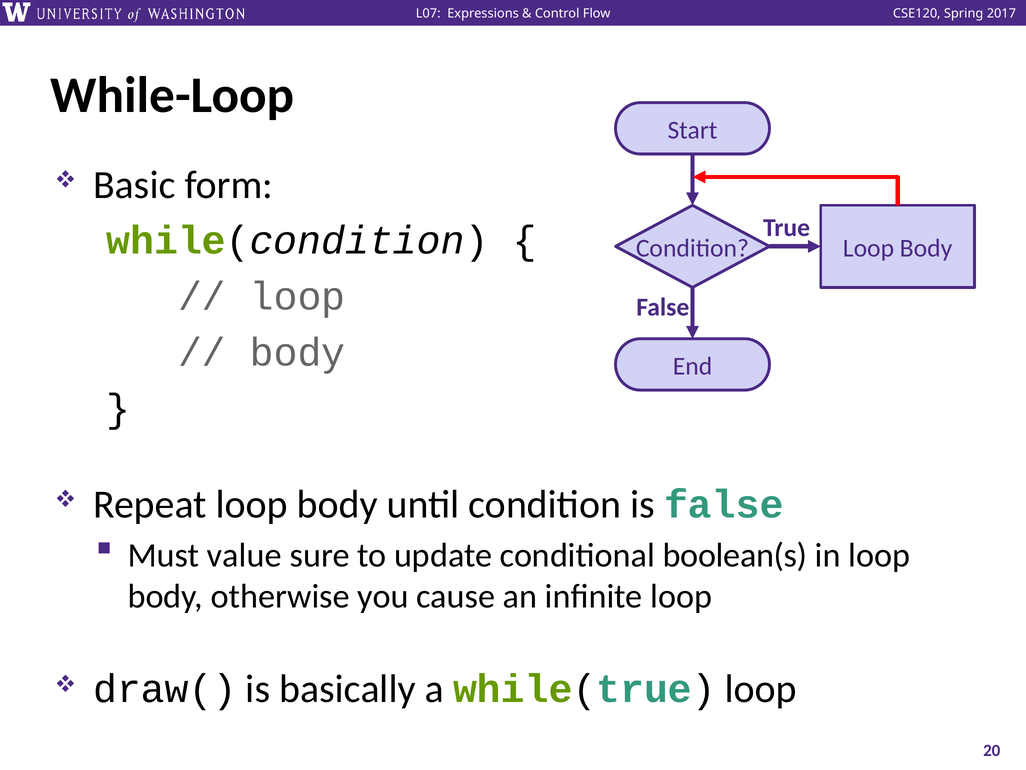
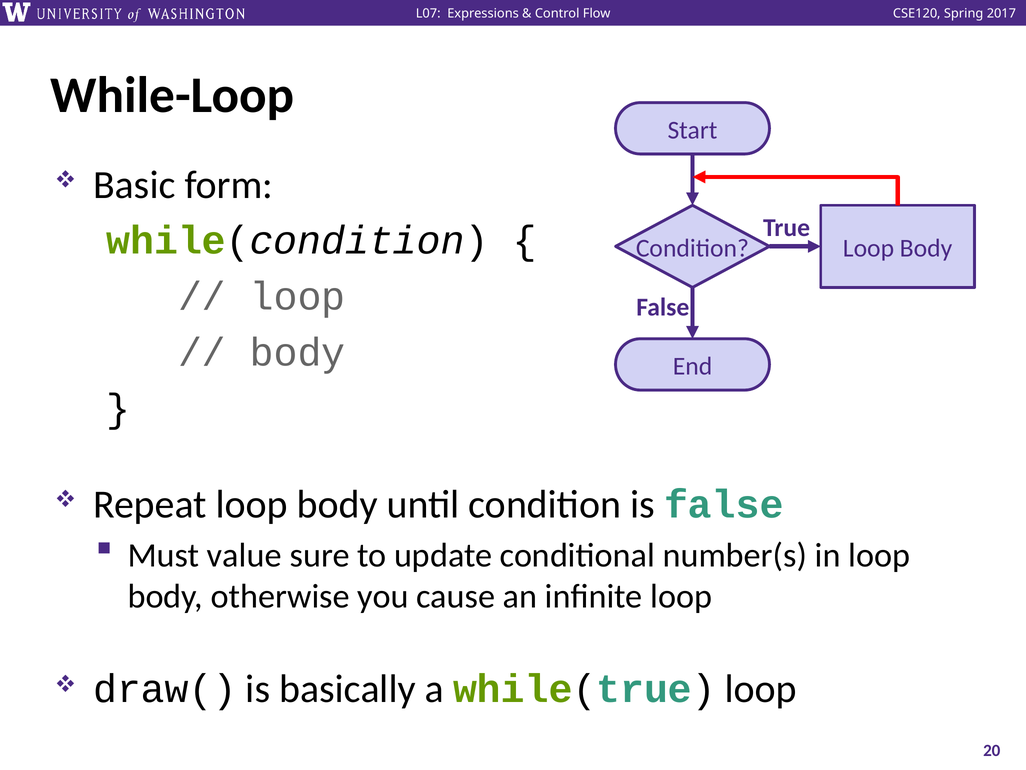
boolean(s: boolean(s -> number(s
